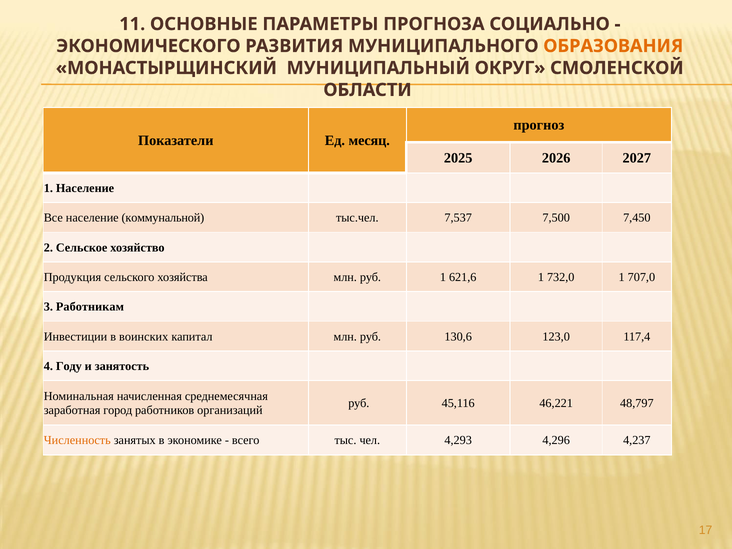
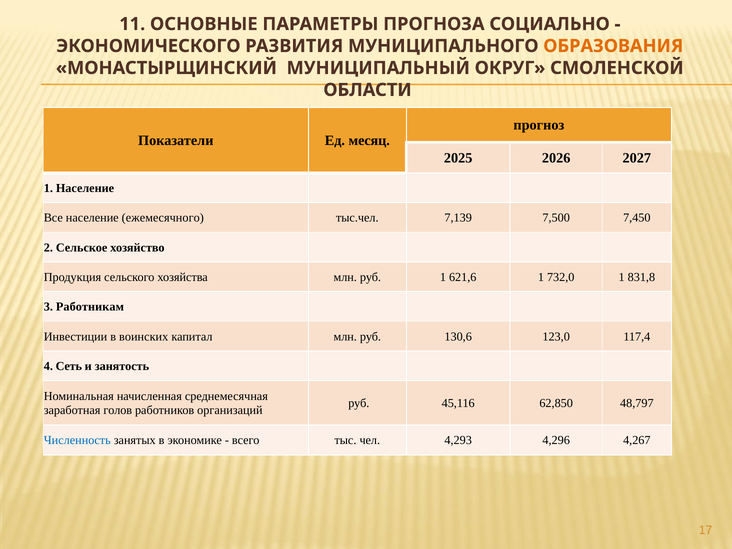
коммунальной: коммунальной -> ежемесячного
7,537: 7,537 -> 7,139
707,0: 707,0 -> 831,8
Году: Году -> Сеть
46,221: 46,221 -> 62,850
город: город -> голов
Численность colour: orange -> blue
4,237: 4,237 -> 4,267
